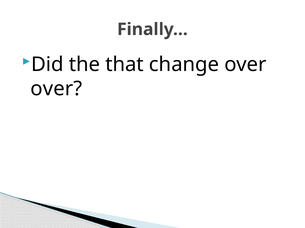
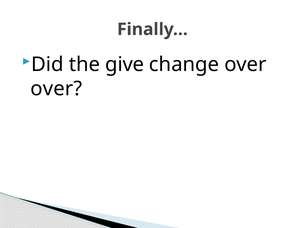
that: that -> give
